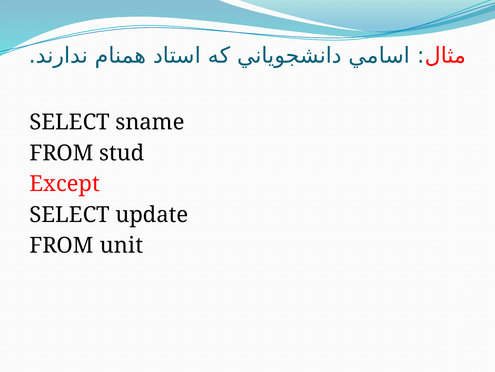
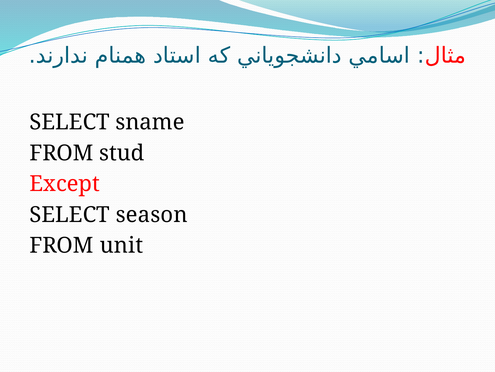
update: update -> season
